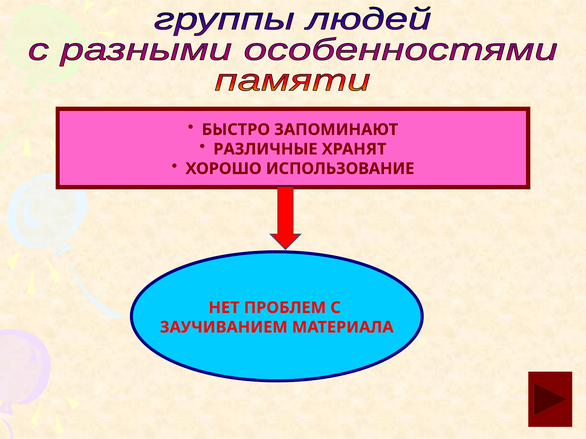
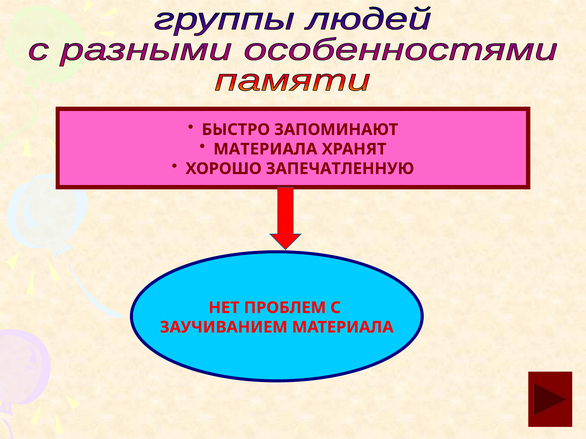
РАЗЛИЧНЫЕ at (265, 149): РАЗЛИЧНЫЕ -> МАТЕРИАЛА
ИСПОЛЬЗОВАНИЕ: ИСПОЛЬЗОВАНИЕ -> ЗАПЕЧАТЛЕННУЮ
